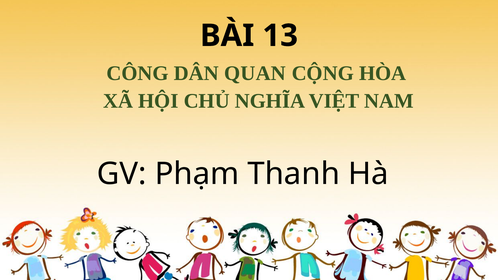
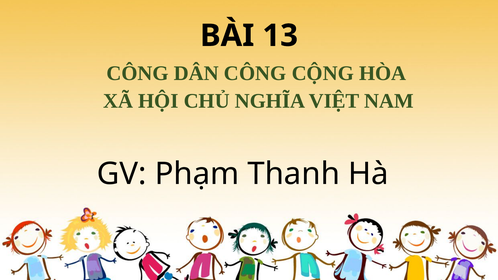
DÂN QUAN: QUAN -> CÔNG
